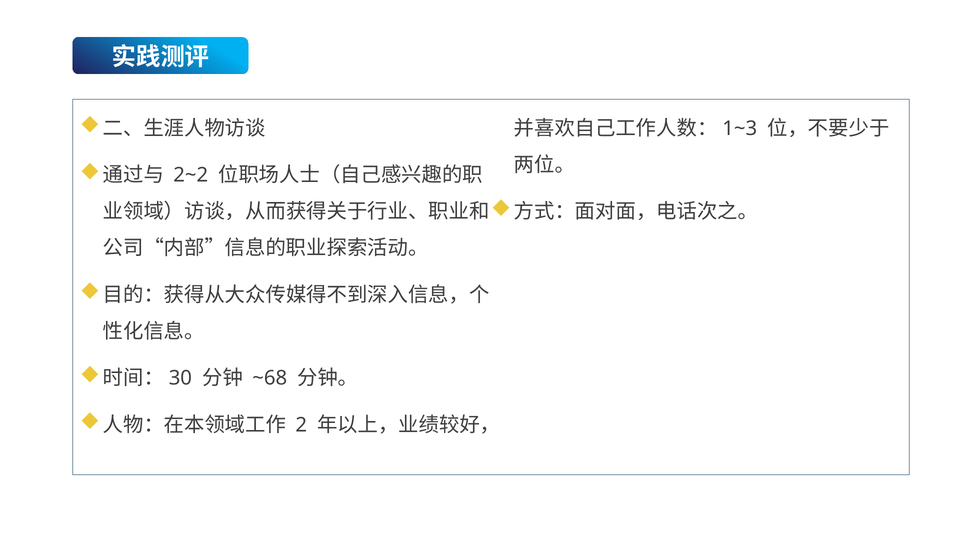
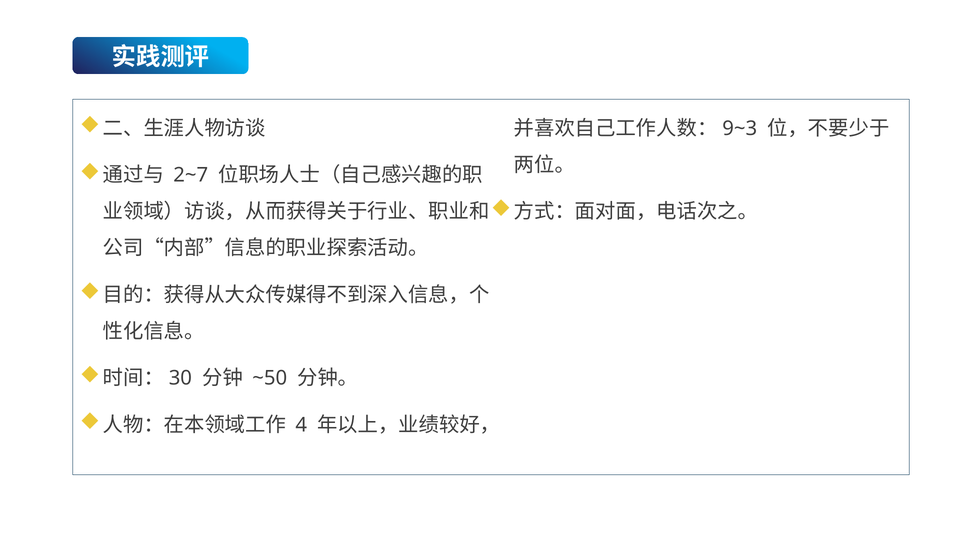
1~3: 1~3 -> 9~3
2~2: 2~2 -> 2~7
~68: ~68 -> ~50
2: 2 -> 4
